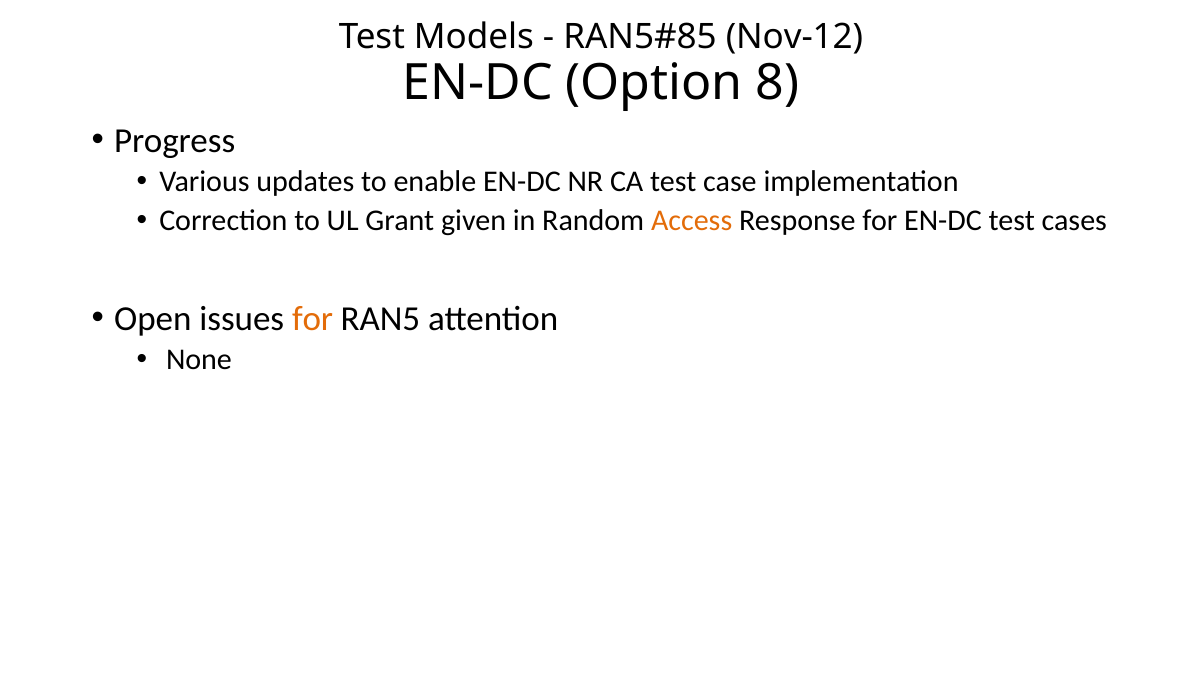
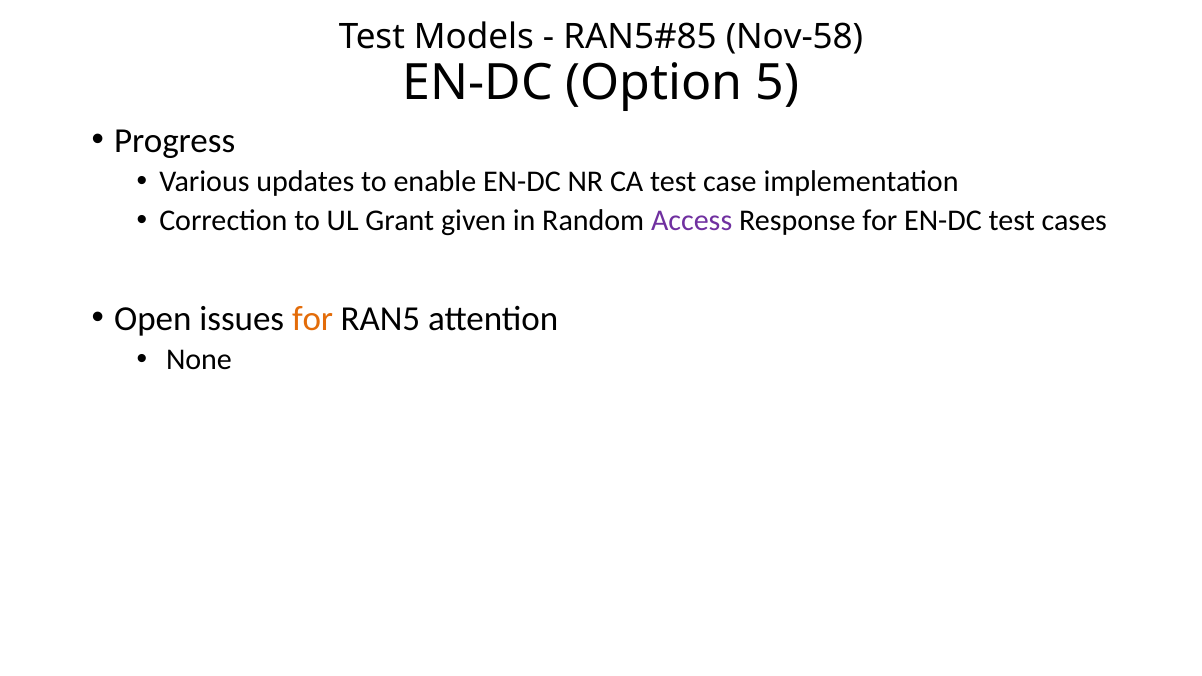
Nov-12: Nov-12 -> Nov-58
8: 8 -> 5
Access colour: orange -> purple
